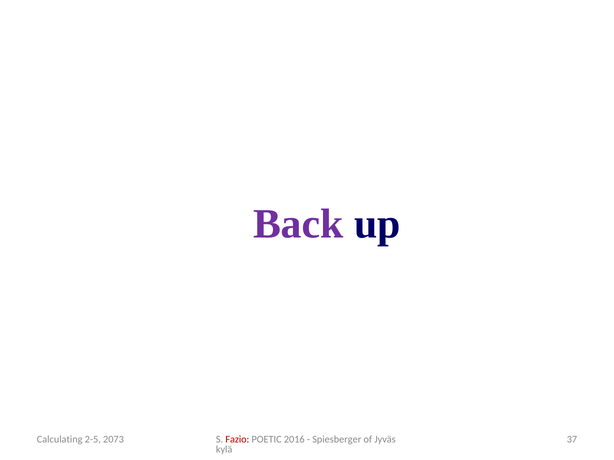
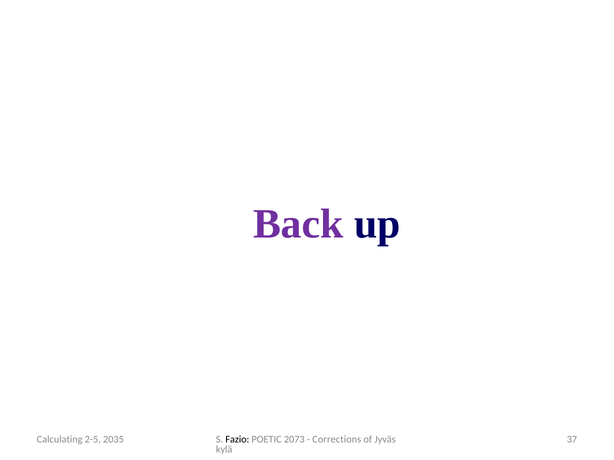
Fazio colour: red -> black
2016: 2016 -> 2073
Spiesberger: Spiesberger -> Corrections
2073: 2073 -> 2035
